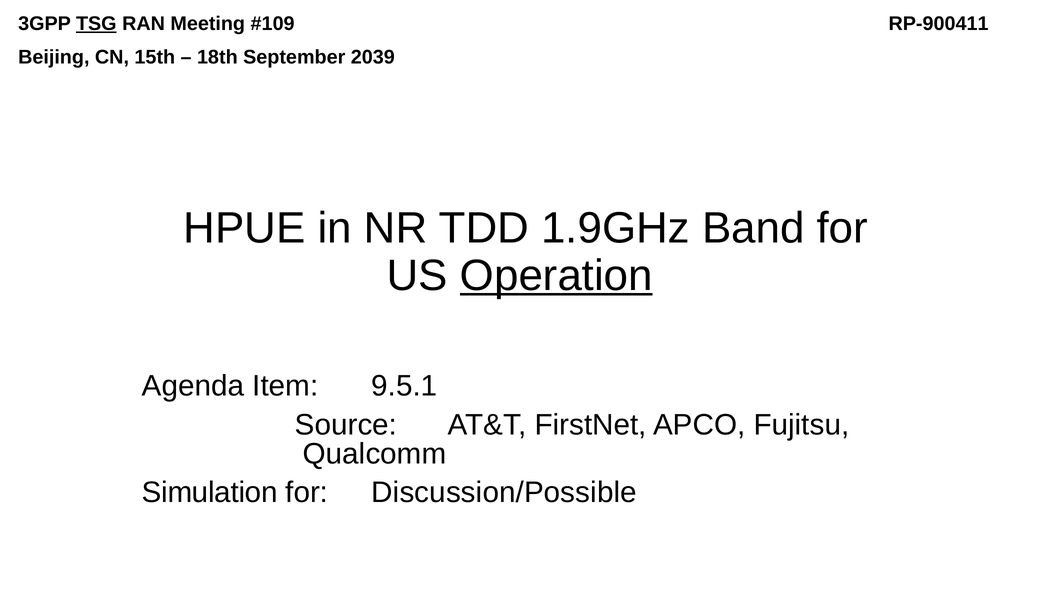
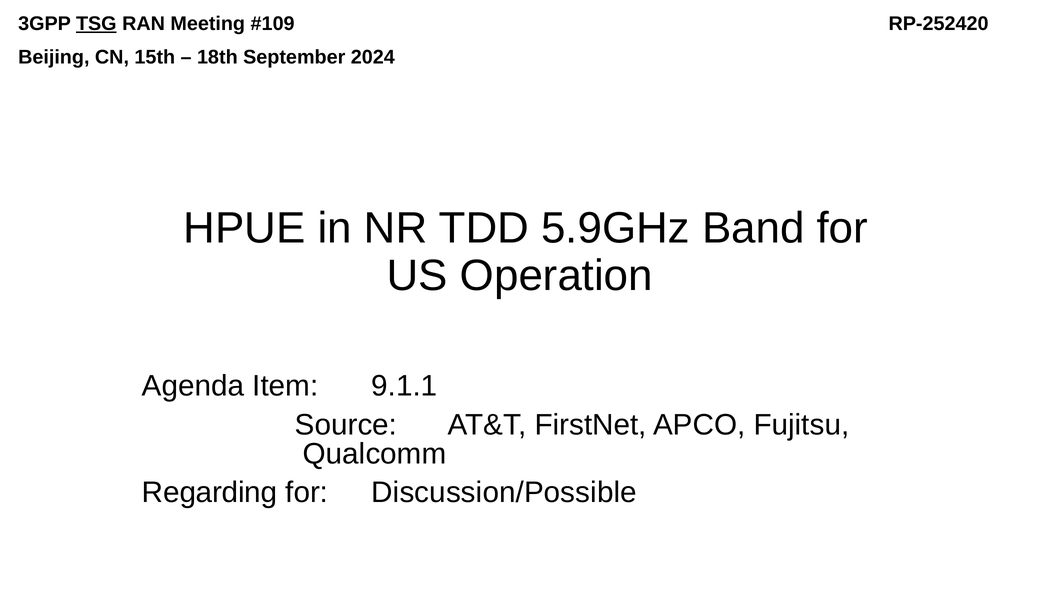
RP-900411: RP-900411 -> RP-252420
2039: 2039 -> 2024
1.9GHz: 1.9GHz -> 5.9GHz
Operation underline: present -> none
9.5.1: 9.5.1 -> 9.1.1
Simulation: Simulation -> Regarding
